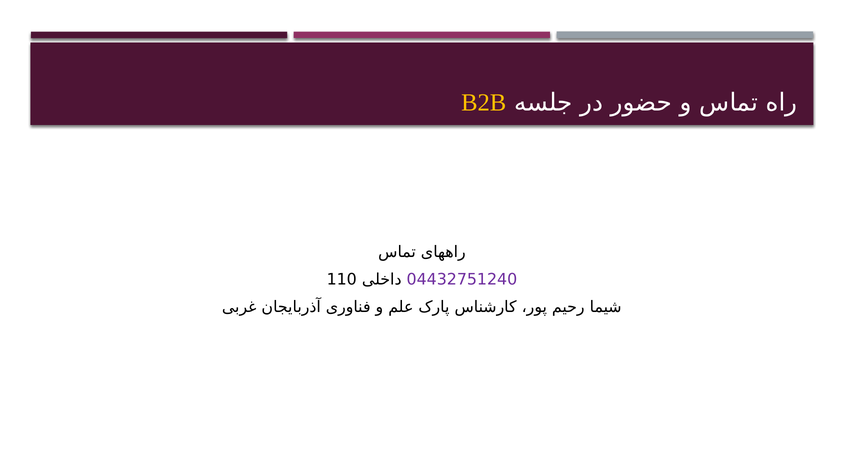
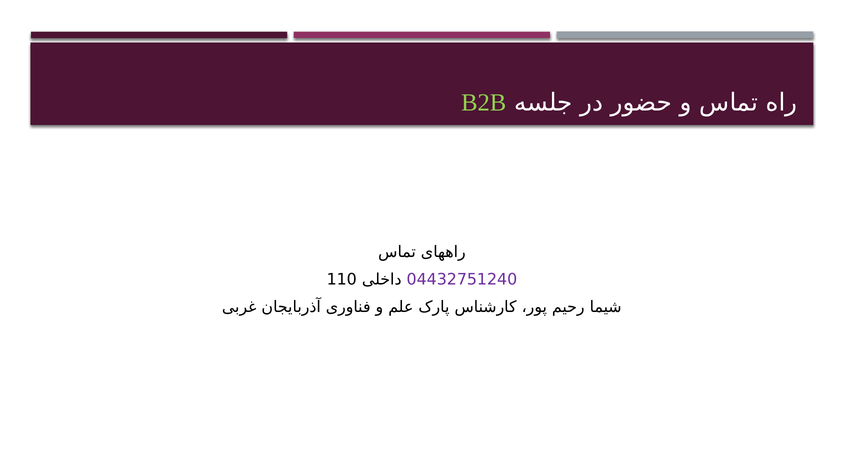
B2B colour: yellow -> light green
